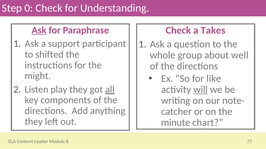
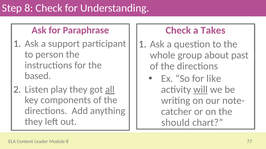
Step 0: 0 -> 8
Ask at (39, 30) underline: present -> none
shifted: shifted -> person
well: well -> past
might: might -> based
minute: minute -> should
